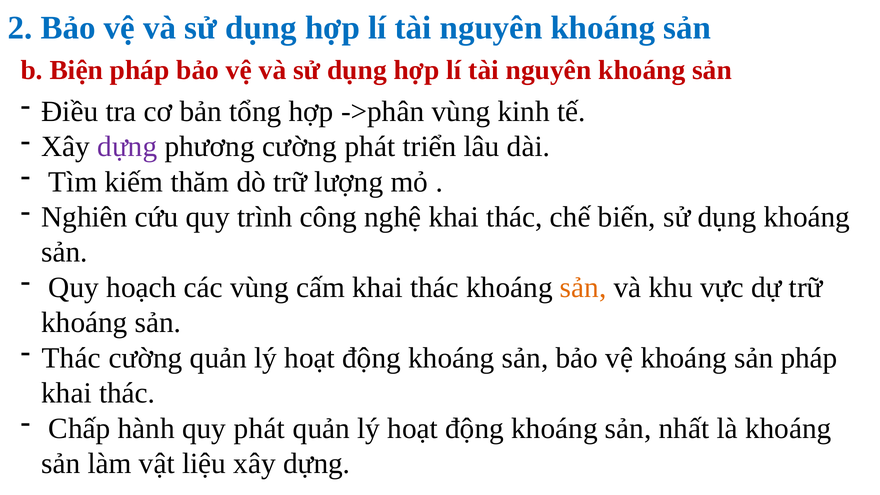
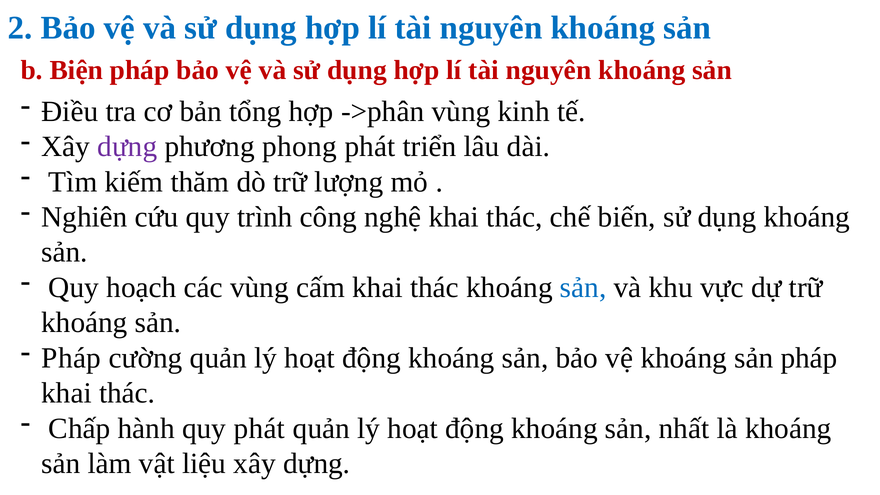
phương cường: cường -> phong
sản at (583, 288) colour: orange -> blue
Thác at (71, 358): Thác -> Pháp
